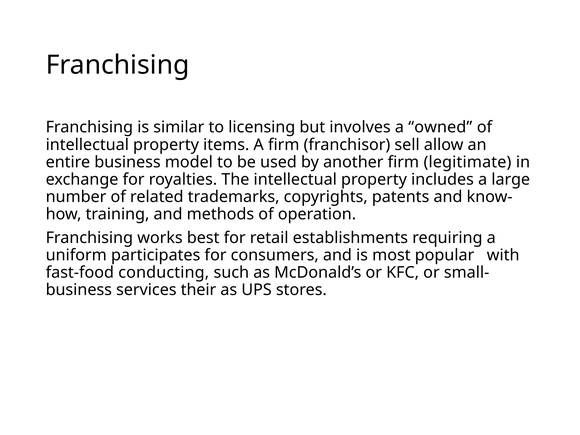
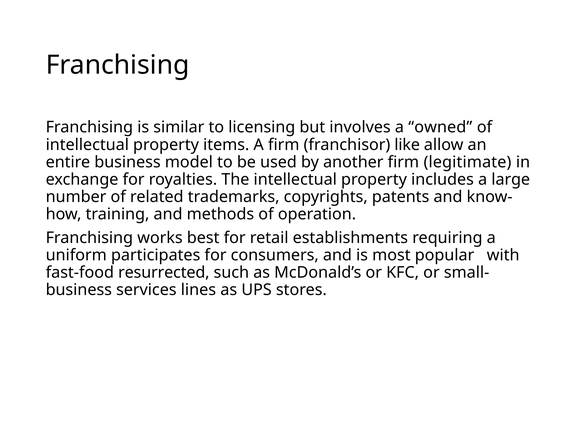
sell: sell -> like
conducting: conducting -> resurrected
their: their -> lines
